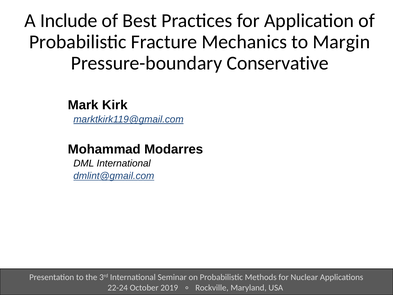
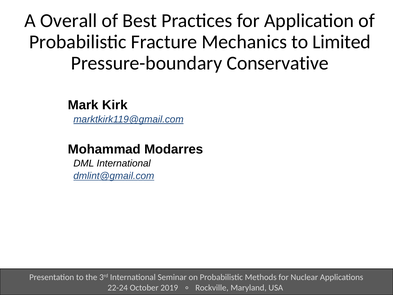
Include: Include -> Overall
Margin: Margin -> Limited
